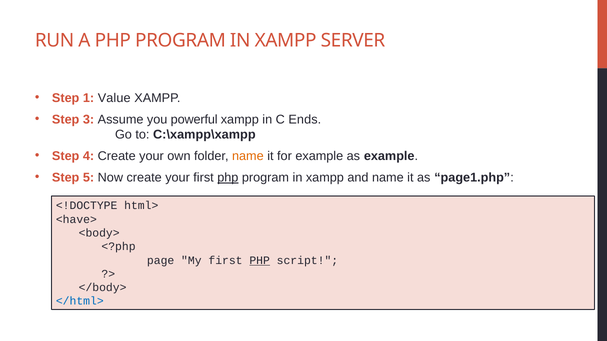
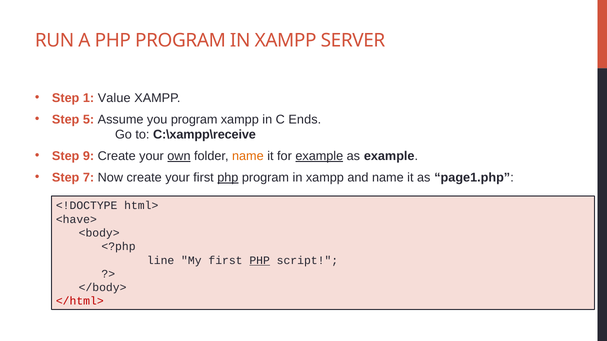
3: 3 -> 5
you powerful: powerful -> program
C:\xampp\xampp: C:\xampp\xampp -> C:\xampp\receive
4: 4 -> 9
own underline: none -> present
example at (319, 156) underline: none -> present
5: 5 -> 7
page: page -> line
</html> colour: blue -> red
